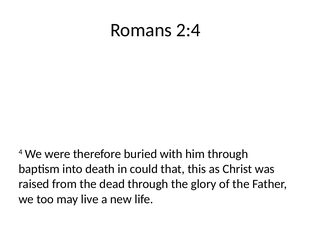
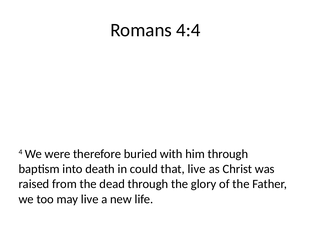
2:4: 2:4 -> 4:4
that this: this -> live
